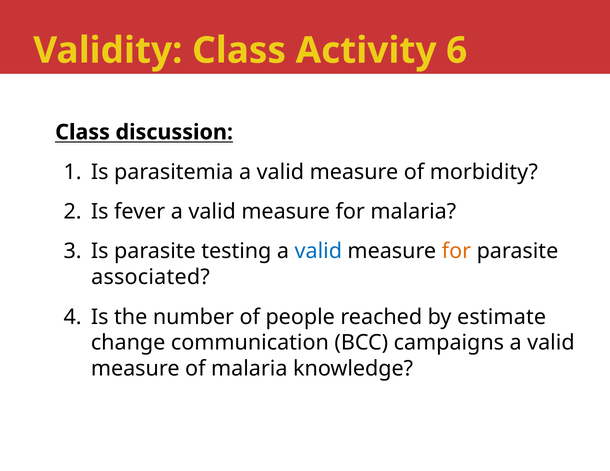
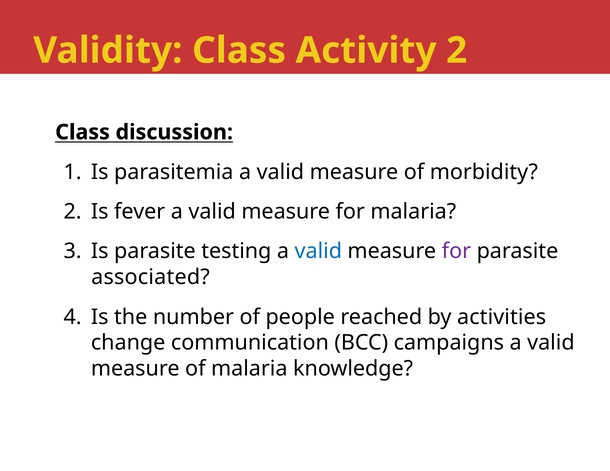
Activity 6: 6 -> 2
for at (456, 252) colour: orange -> purple
estimate: estimate -> activities
